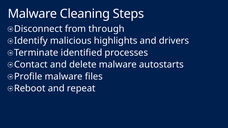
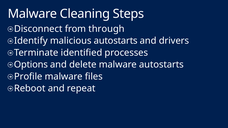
malicious highlights: highlights -> autostarts
Contact: Contact -> Options
